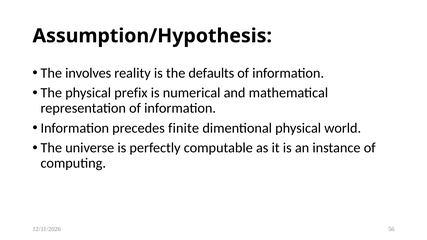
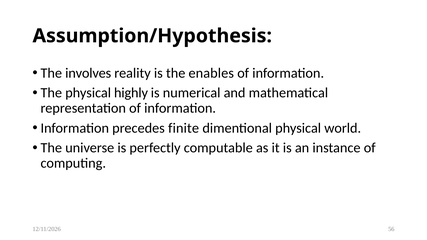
defaults: defaults -> enables
prefix: prefix -> highly
